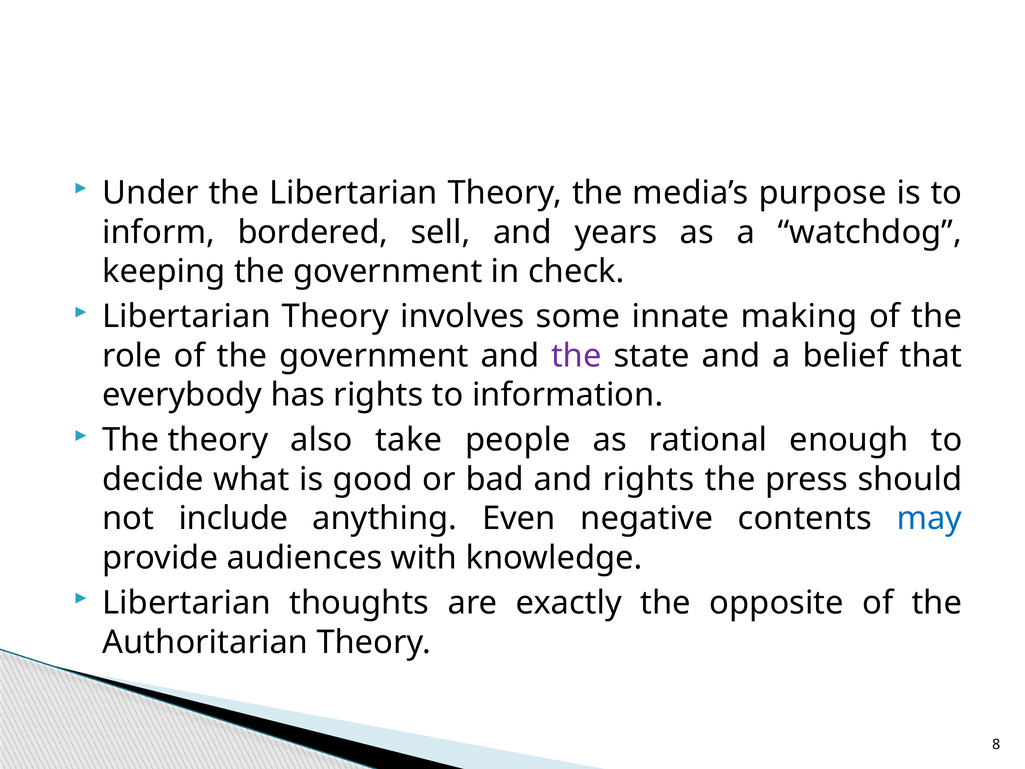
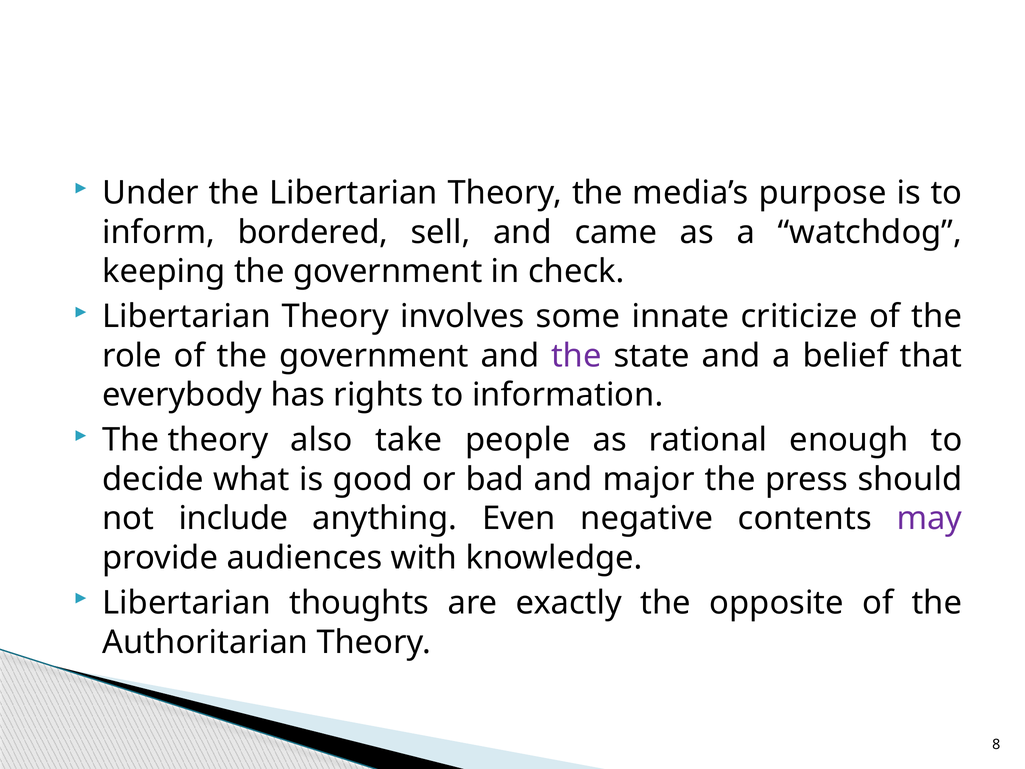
years: years -> came
making: making -> criticize
and rights: rights -> major
may colour: blue -> purple
